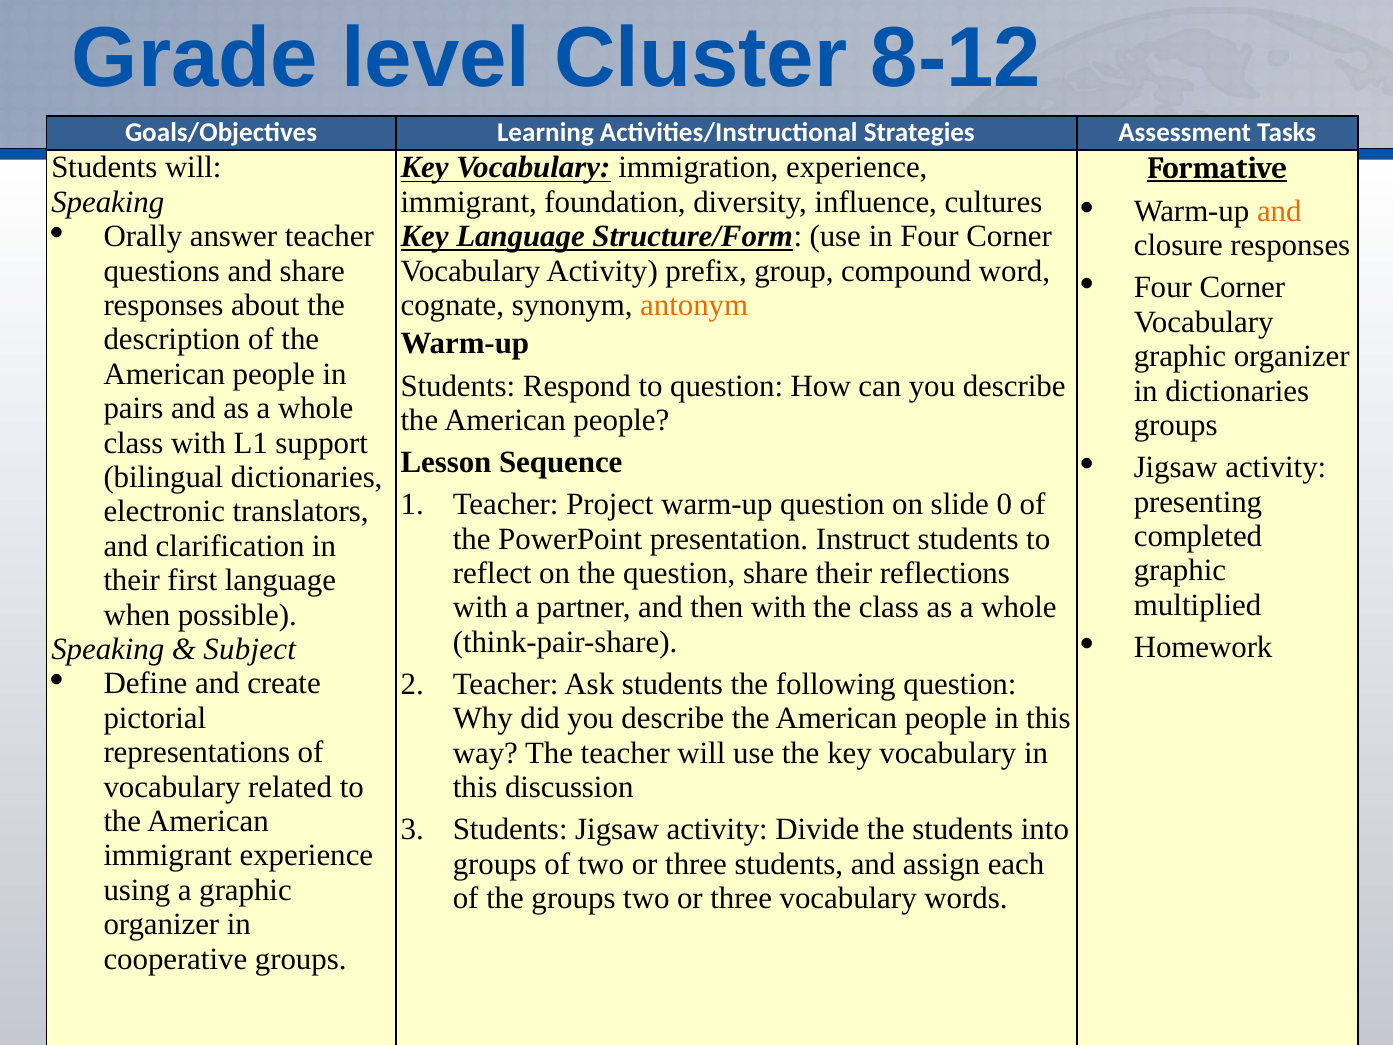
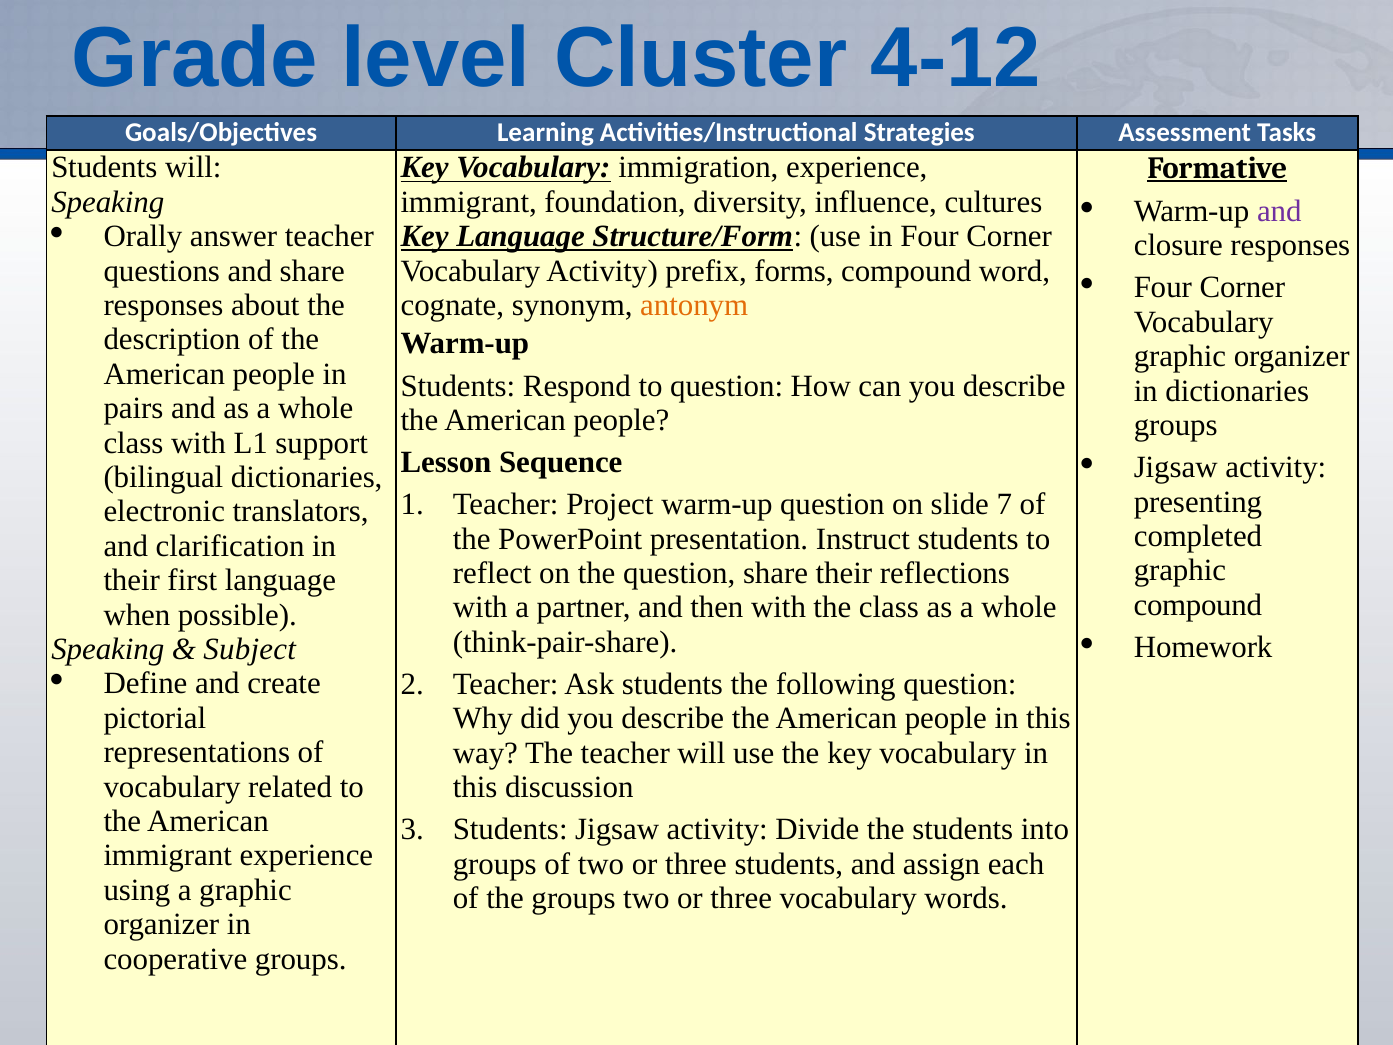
8-12: 8-12 -> 4-12
and at (1279, 211) colour: orange -> purple
group: group -> forms
0: 0 -> 7
multiplied at (1198, 605): multiplied -> compound
